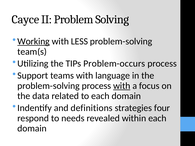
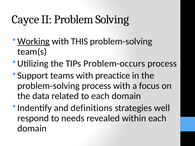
LESS: LESS -> THIS
language: language -> preactice
with at (122, 86) underline: present -> none
four: four -> well
